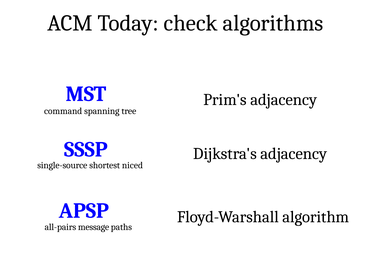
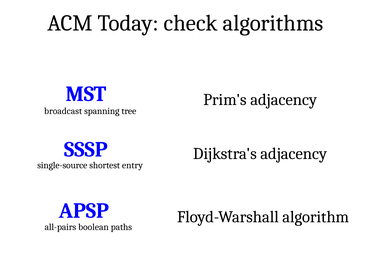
command: command -> broadcast
niced: niced -> entry
message: message -> boolean
